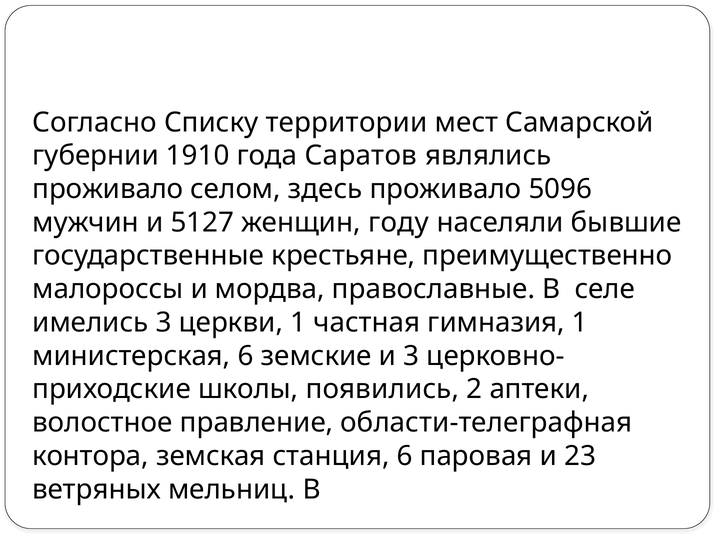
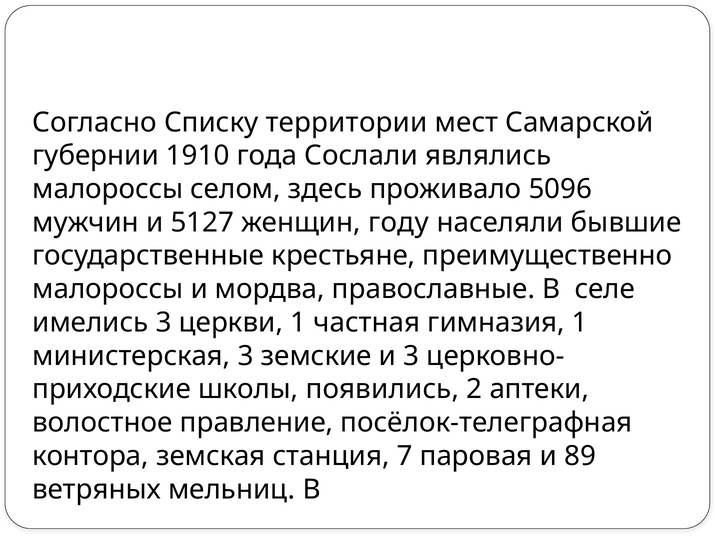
Саратов: Саратов -> Сослали
проживало at (108, 189): проживало -> малороссы
министерская 6: 6 -> 3
области-телеграфная: области-телеграфная -> посёлок-телеграфная
станция 6: 6 -> 7
23: 23 -> 89
